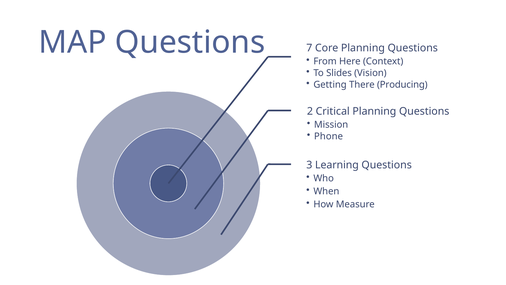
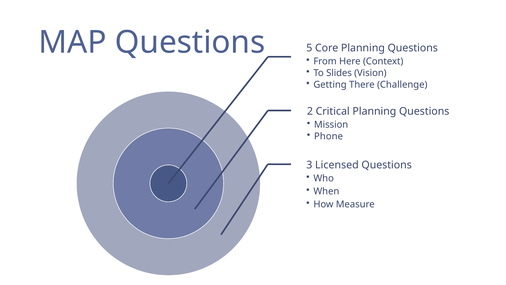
7: 7 -> 5
Producing: Producing -> Challenge
Learning: Learning -> Licensed
